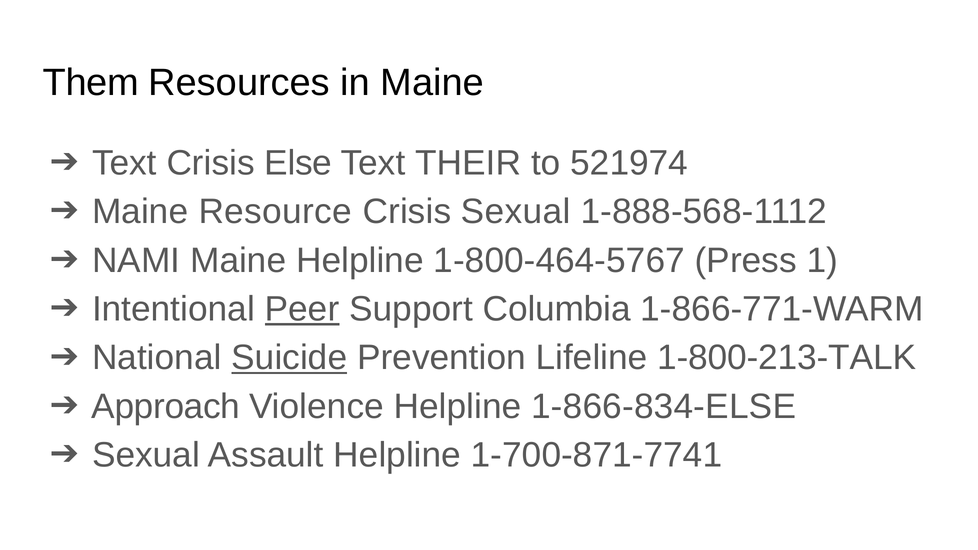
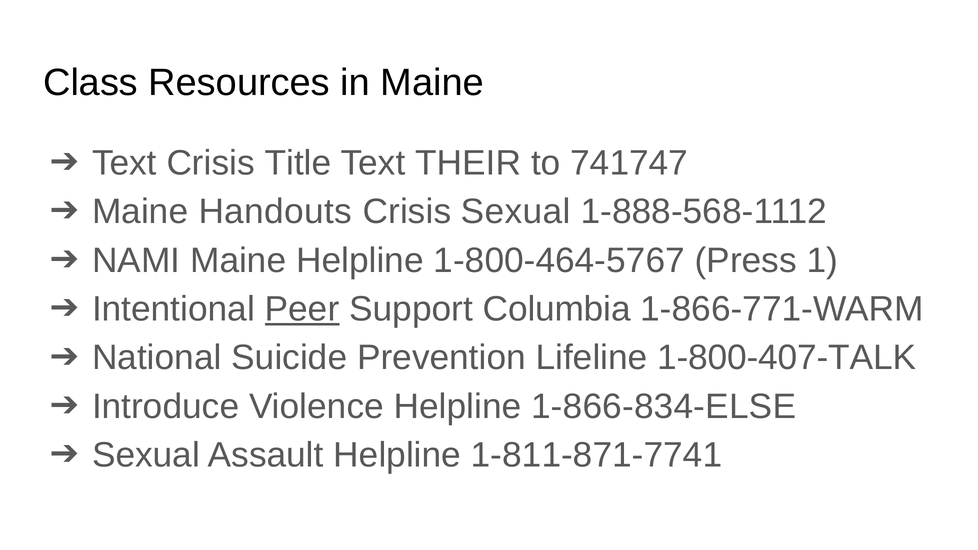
Them: Them -> Class
Else: Else -> Title
521974: 521974 -> 741747
Resource: Resource -> Handouts
Suicide underline: present -> none
1-800-213-TALK: 1-800-213-TALK -> 1-800-407-TALK
Approach: Approach -> Introduce
1-700-871-7741: 1-700-871-7741 -> 1-811-871-7741
